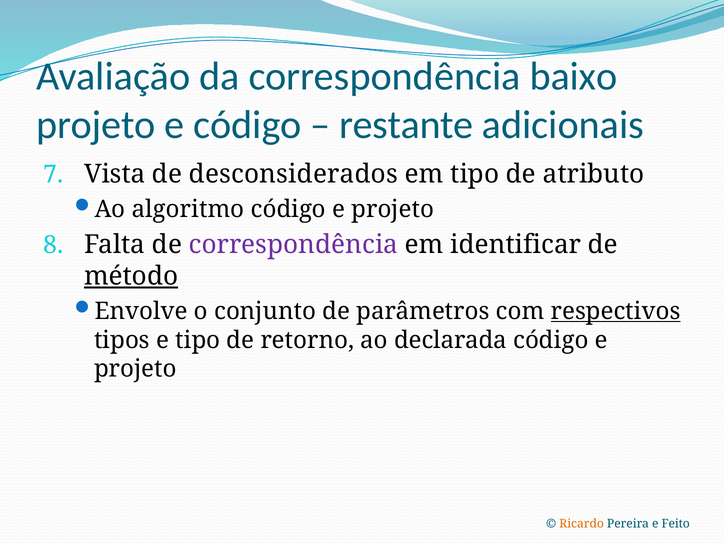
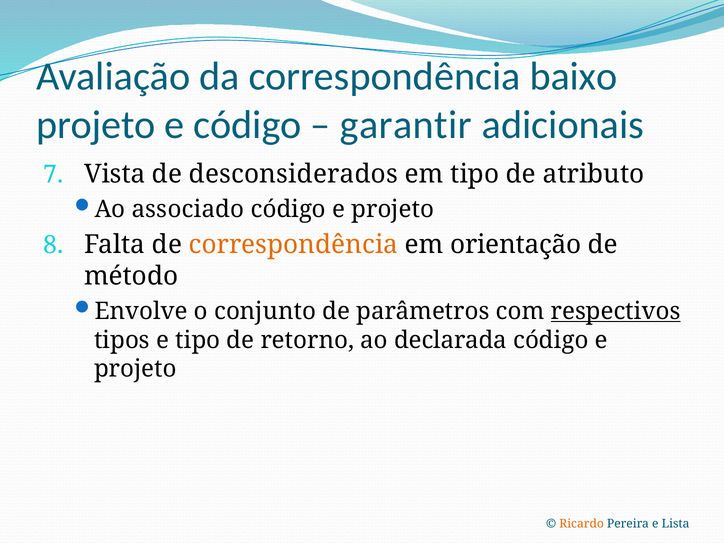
restante: restante -> garantir
algoritmo: algoritmo -> associado
correspondência at (293, 245) colour: purple -> orange
identificar: identificar -> orientação
método underline: present -> none
Feito: Feito -> Lista
